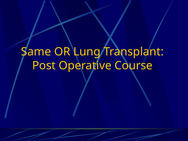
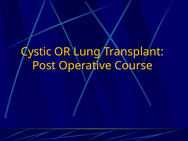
Same: Same -> Cystic
